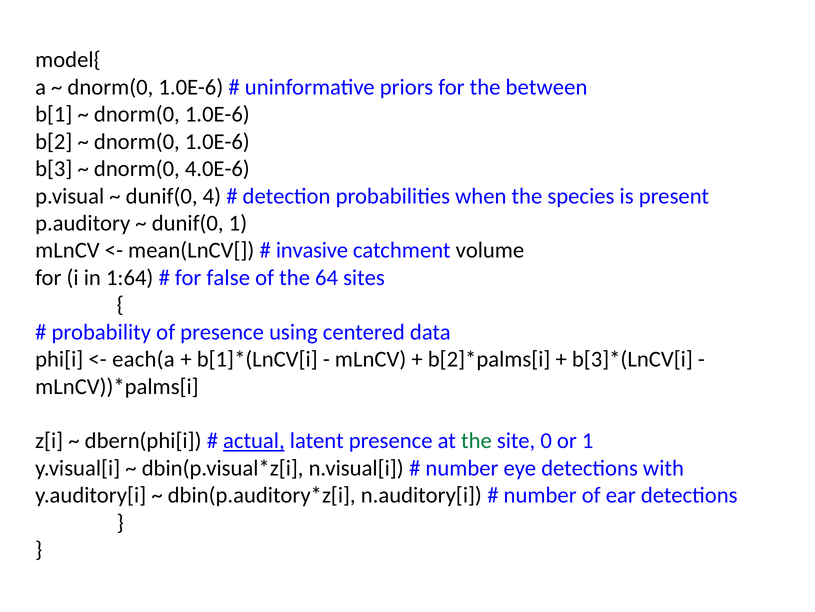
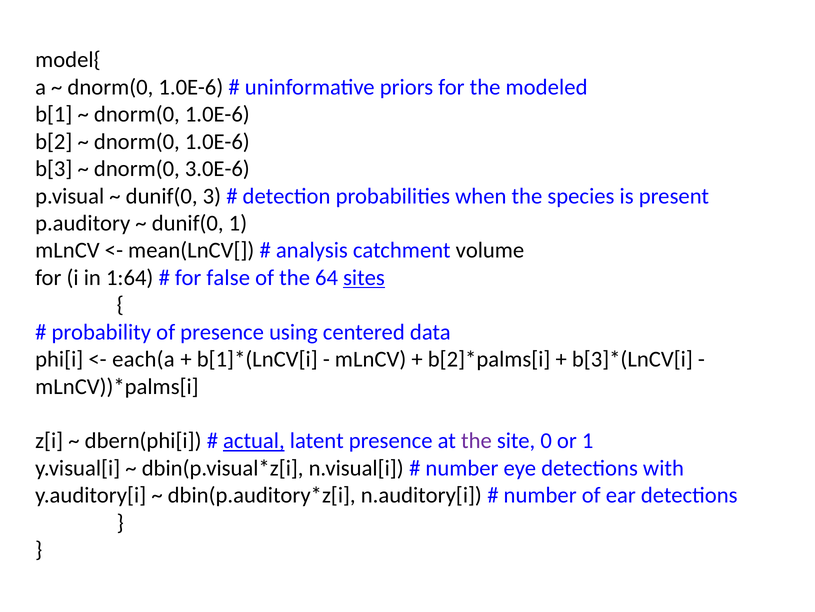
between: between -> modeled
4.0E-6: 4.0E-6 -> 3.0E-6
4: 4 -> 3
invasive: invasive -> analysis
sites underline: none -> present
the at (476, 440) colour: green -> purple
